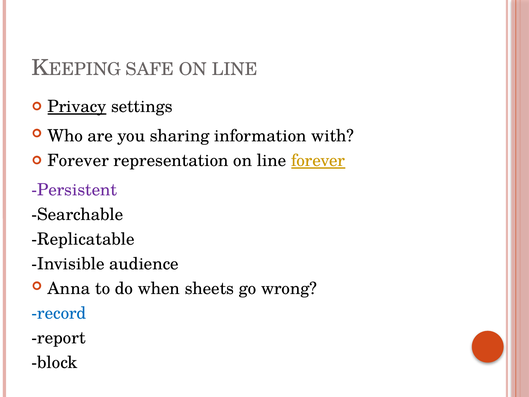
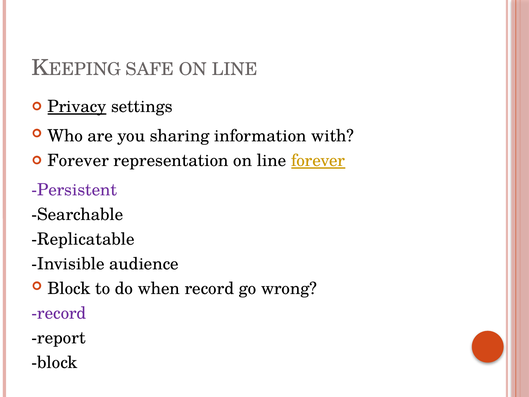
Anna at (69, 288): Anna -> Block
when sheets: sheets -> record
record at (59, 313) colour: blue -> purple
